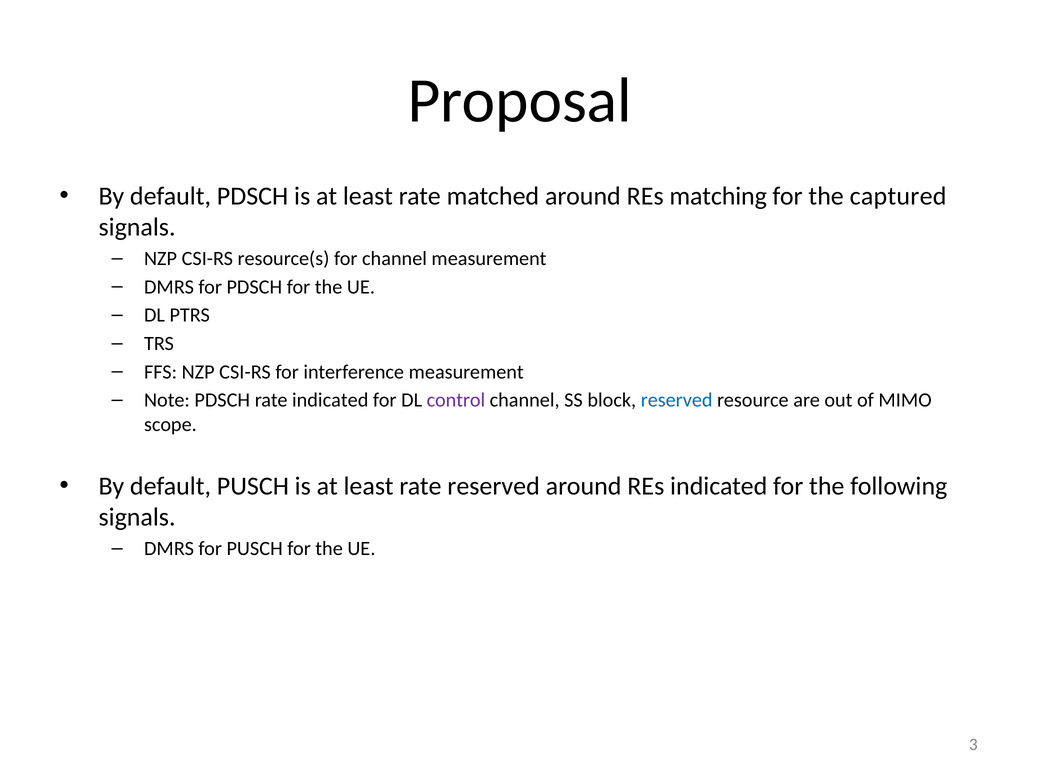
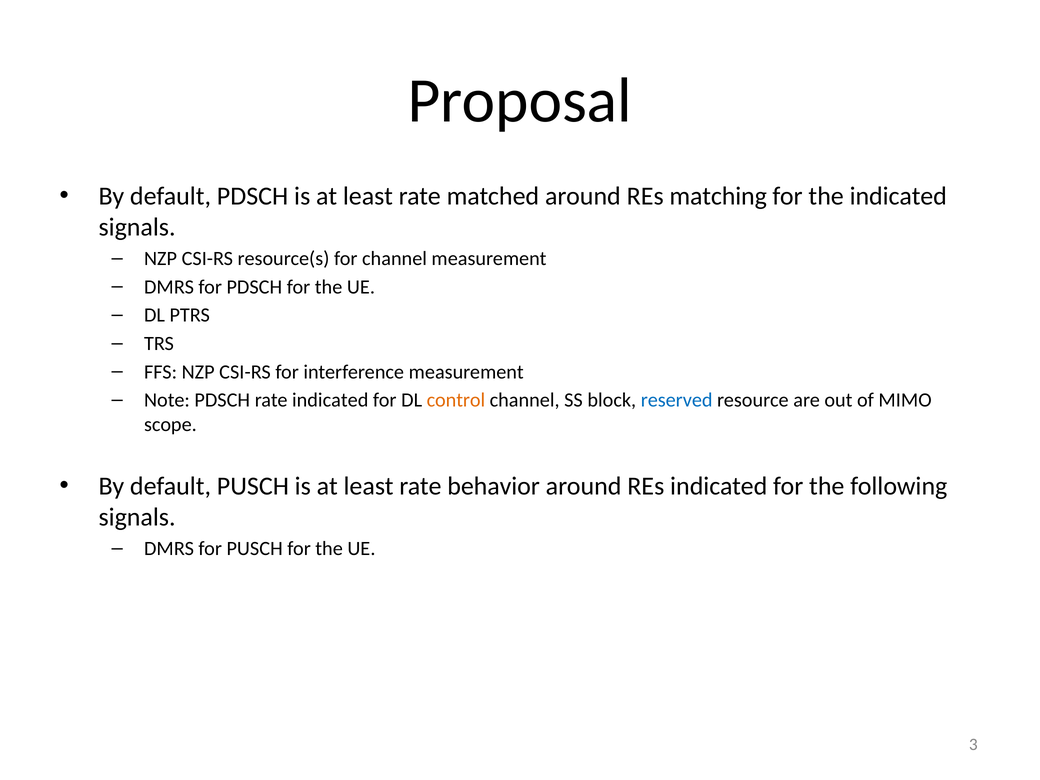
the captured: captured -> indicated
control at (456, 400) colour: purple -> orange
rate reserved: reserved -> behavior
